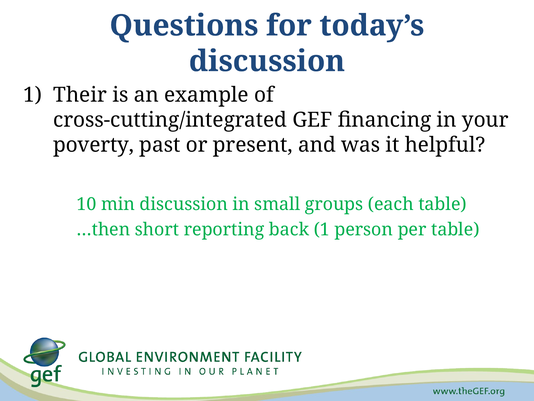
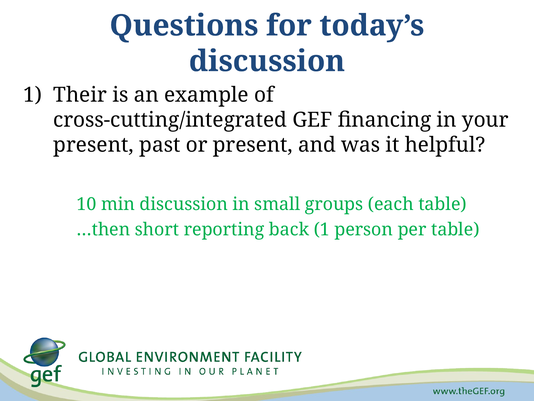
poverty at (94, 145): poverty -> present
